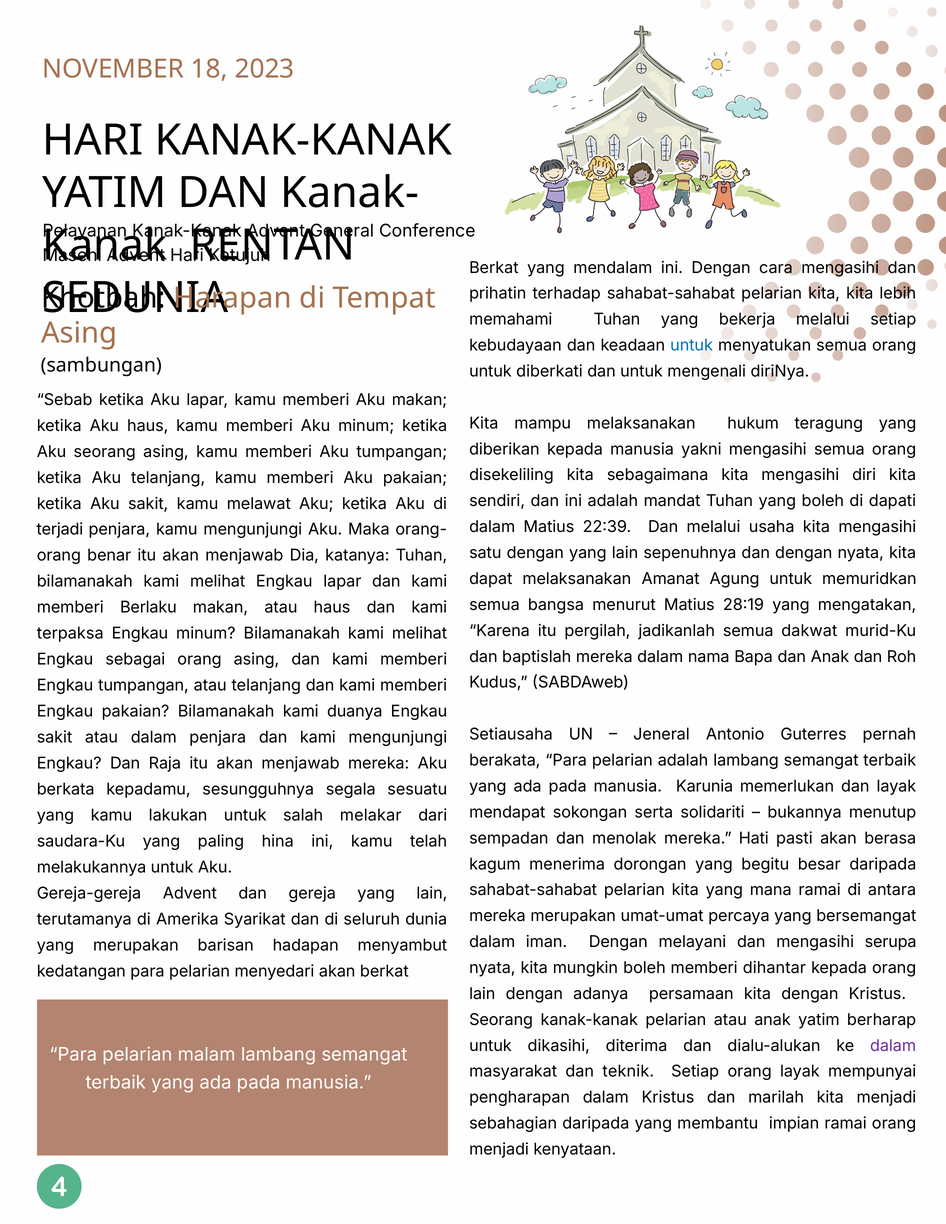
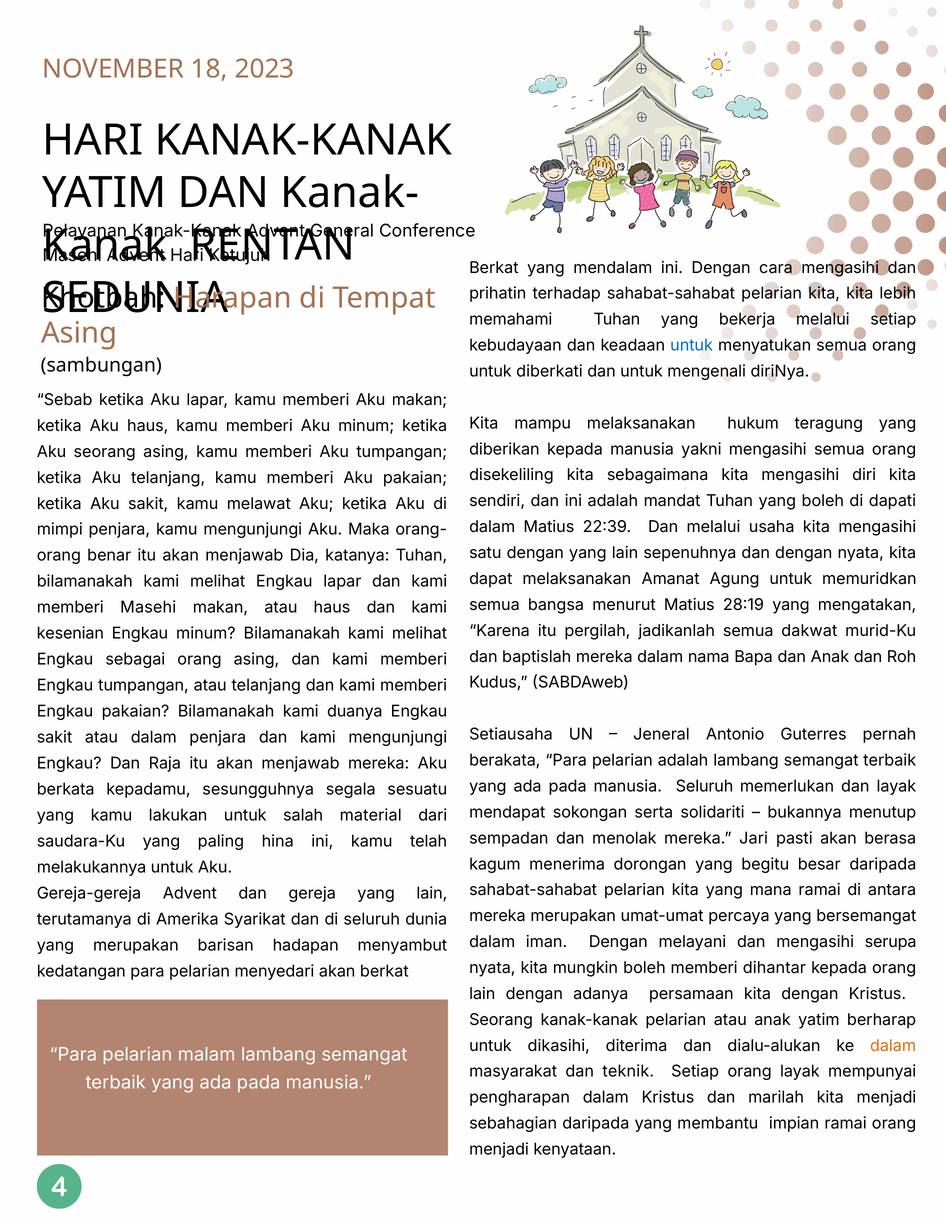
terjadi: terjadi -> mimpi
memberi Berlaku: Berlaku -> Masehi
terpaksa: terpaksa -> kesenian
manusia Karunia: Karunia -> Seluruh
melakar: melakar -> material
Hati: Hati -> Jari
dalam at (893, 1046) colour: purple -> orange
